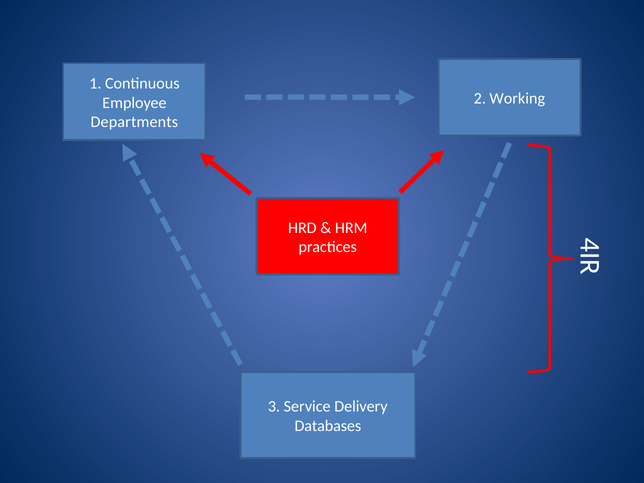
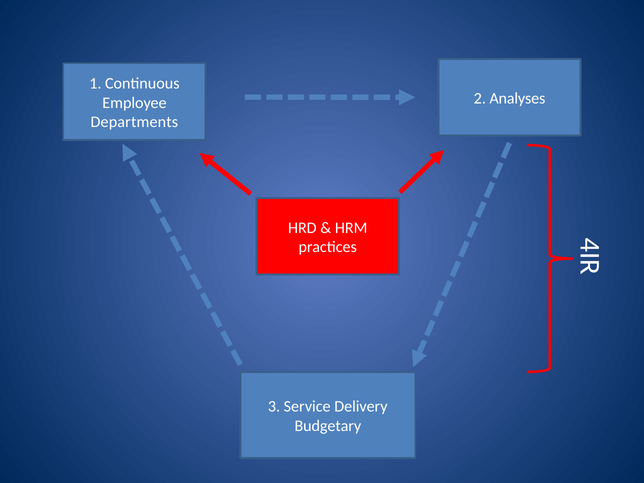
Working: Working -> Analyses
Databases: Databases -> Budgetary
